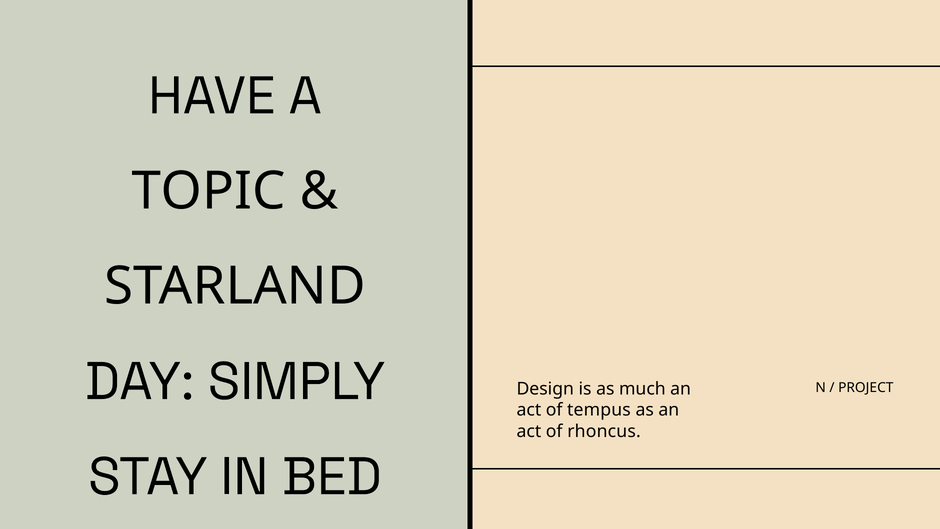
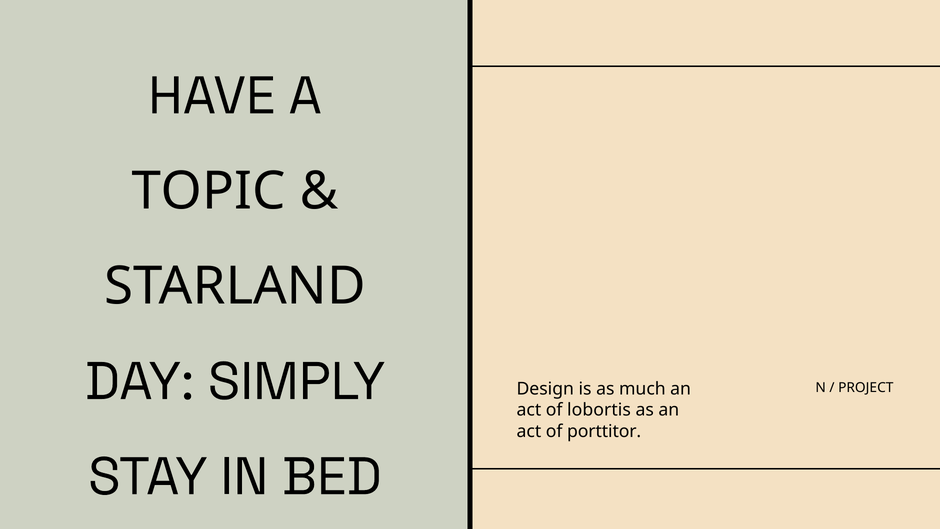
tempus: tempus -> lobortis
rhoncus: rhoncus -> porttitor
